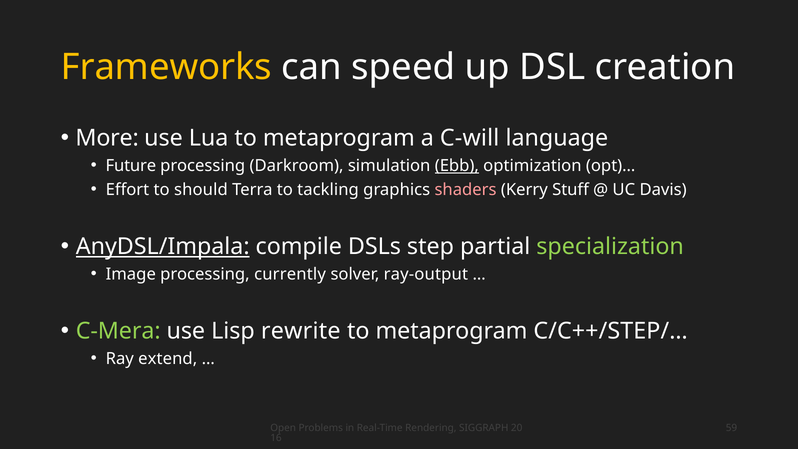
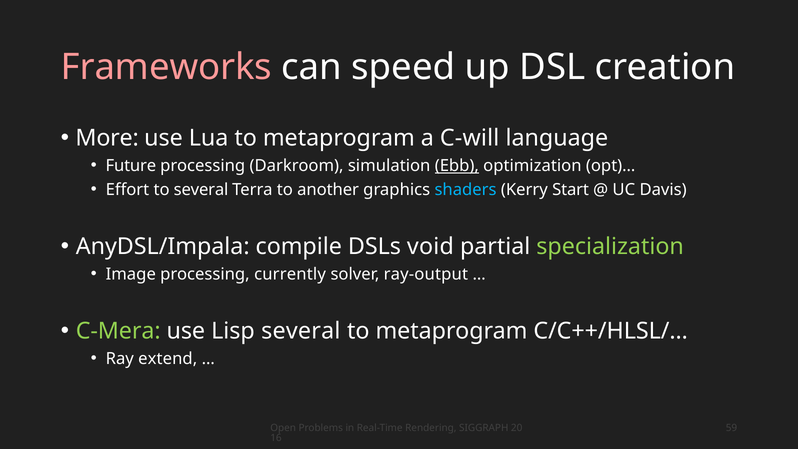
Frameworks colour: yellow -> pink
to should: should -> several
tackling: tackling -> another
shaders colour: pink -> light blue
Stuff: Stuff -> Start
AnyDSL/Impala underline: present -> none
step: step -> void
Lisp rewrite: rewrite -> several
C/C++/STEP/…: C/C++/STEP/… -> C/C++/HLSL/…
